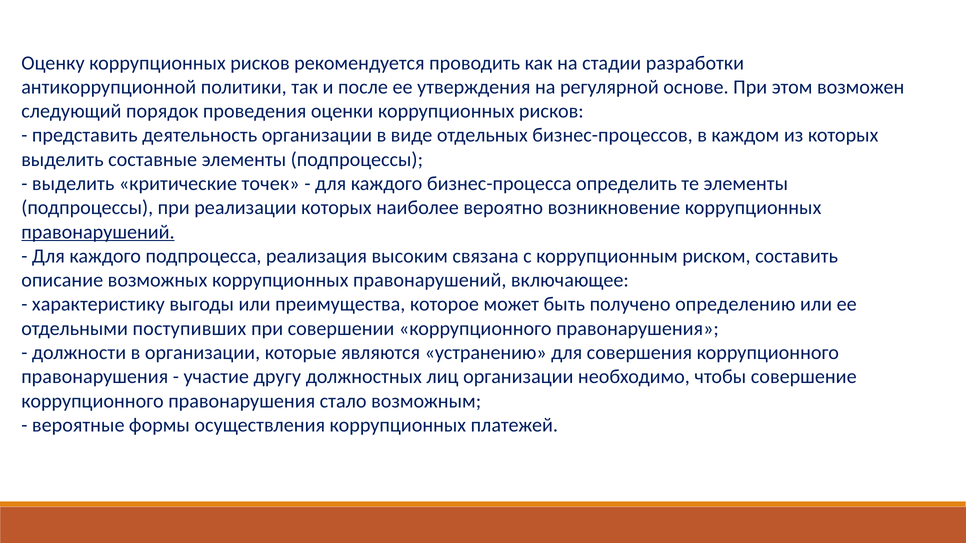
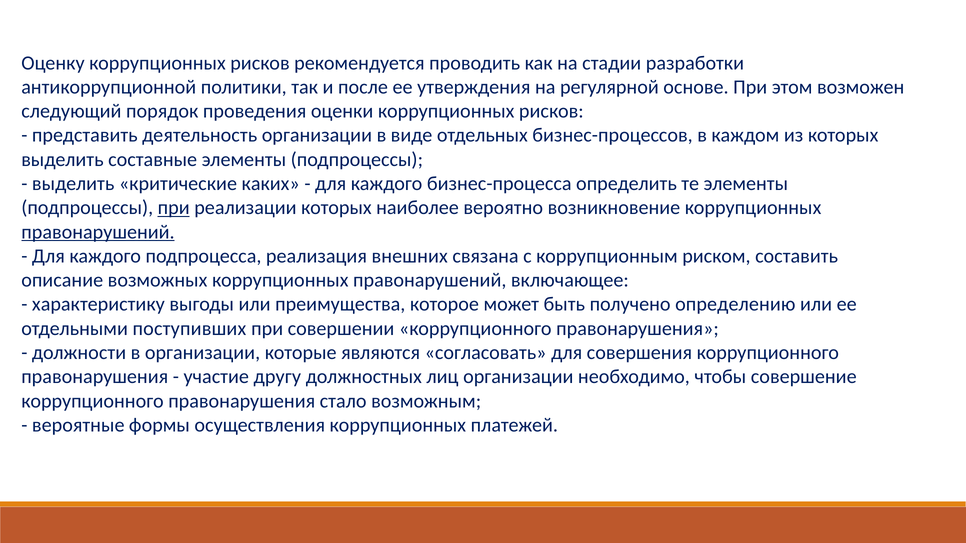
точек: точек -> каких
при at (174, 208) underline: none -> present
высоким: высоким -> внешних
устранению: устранению -> согласовать
